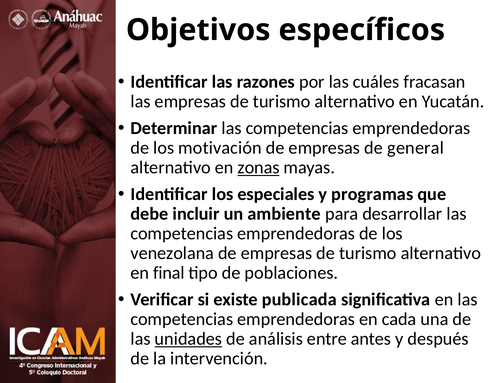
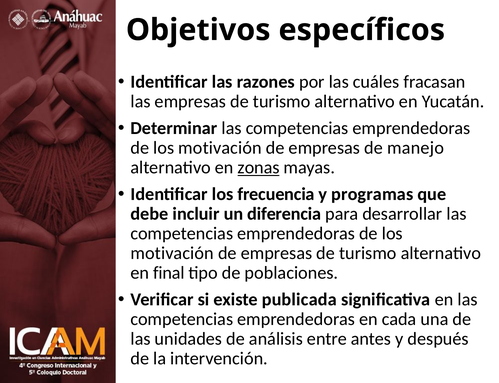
general: general -> manejo
especiales: especiales -> frecuencia
ambiente: ambiente -> diferencia
venezolana at (172, 253): venezolana -> motivación
unidades underline: present -> none
